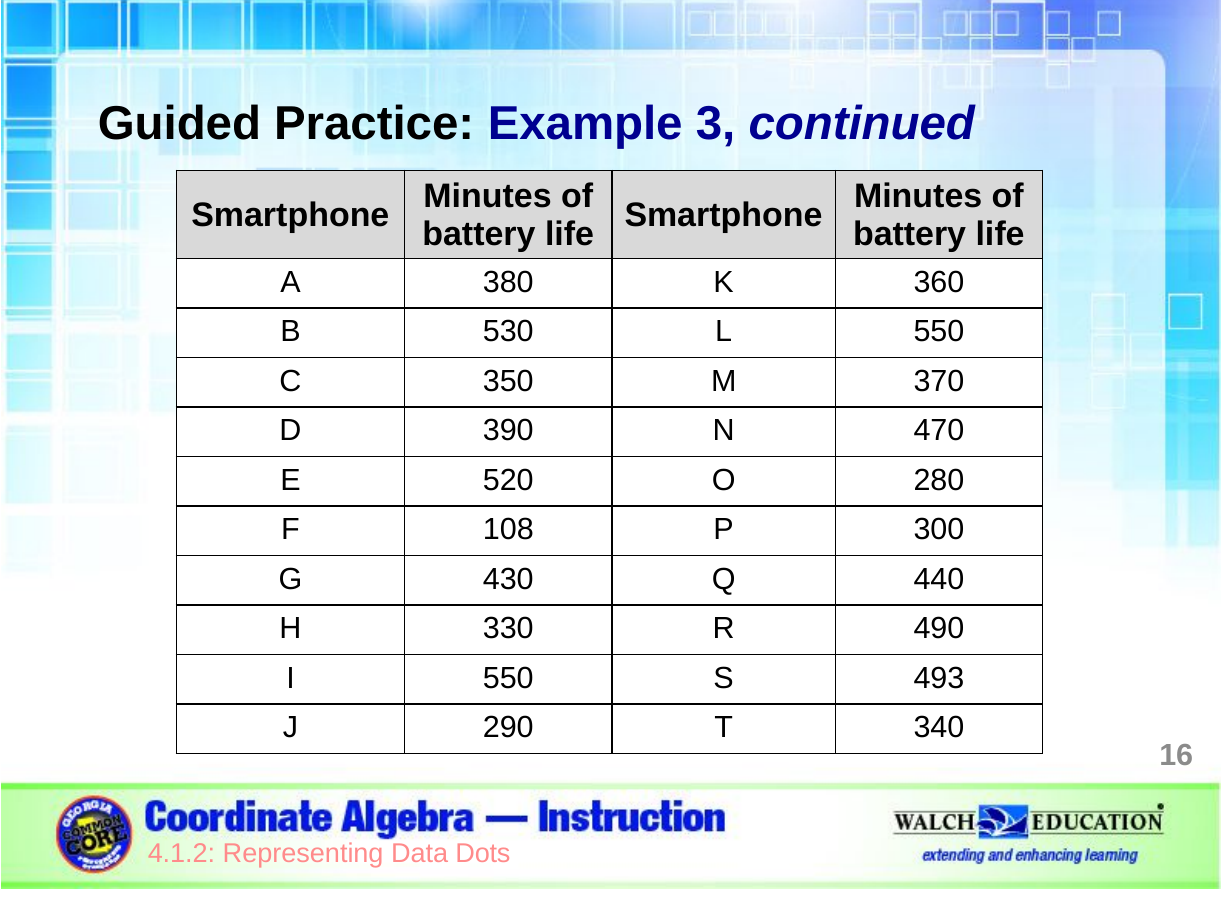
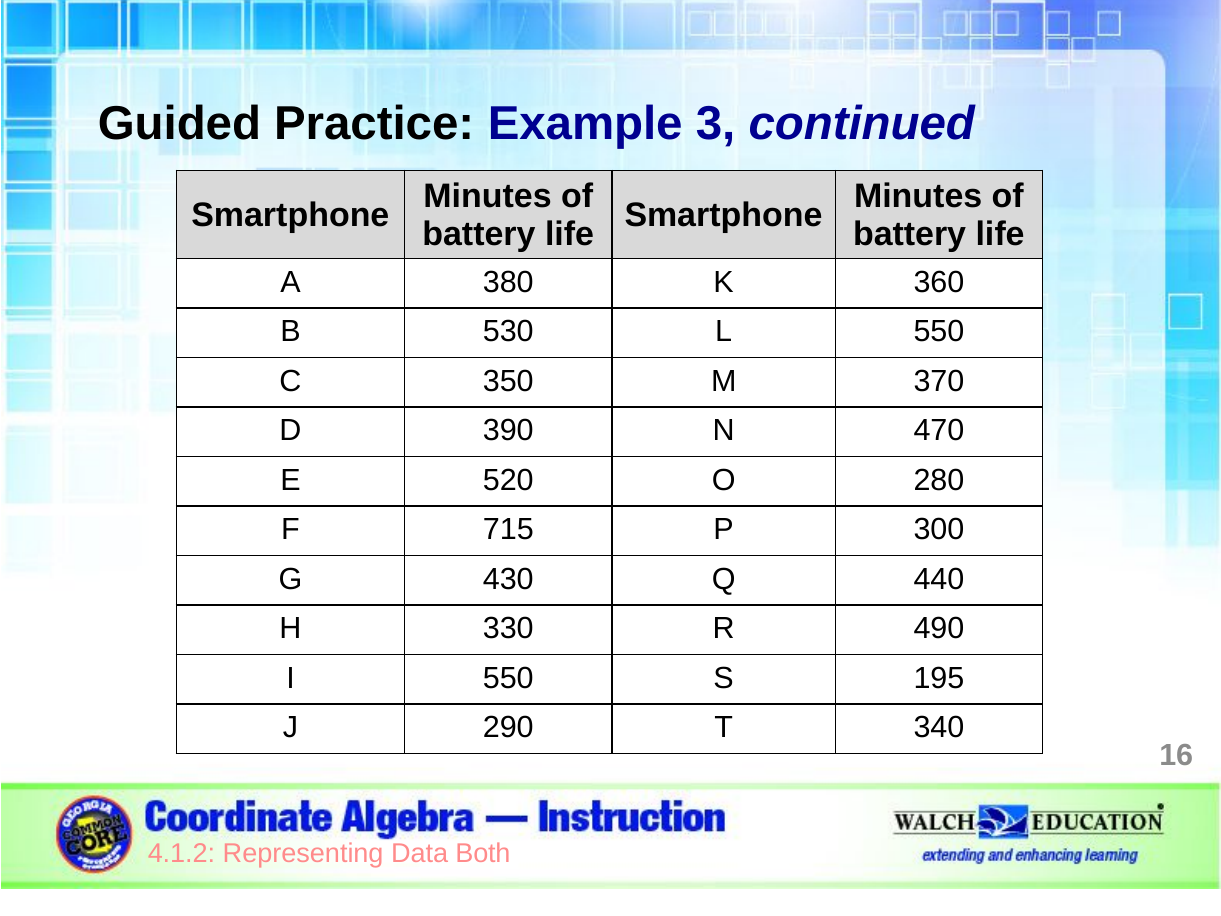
108: 108 -> 715
493: 493 -> 195
Dots: Dots -> Both
